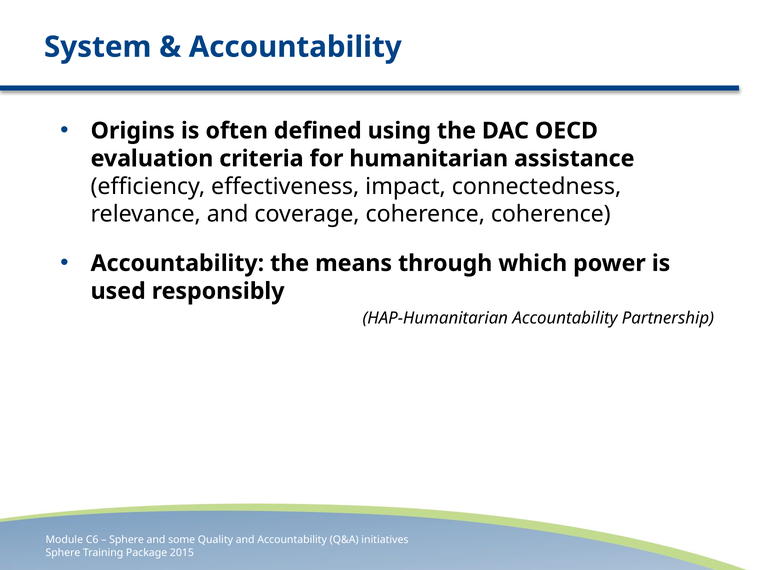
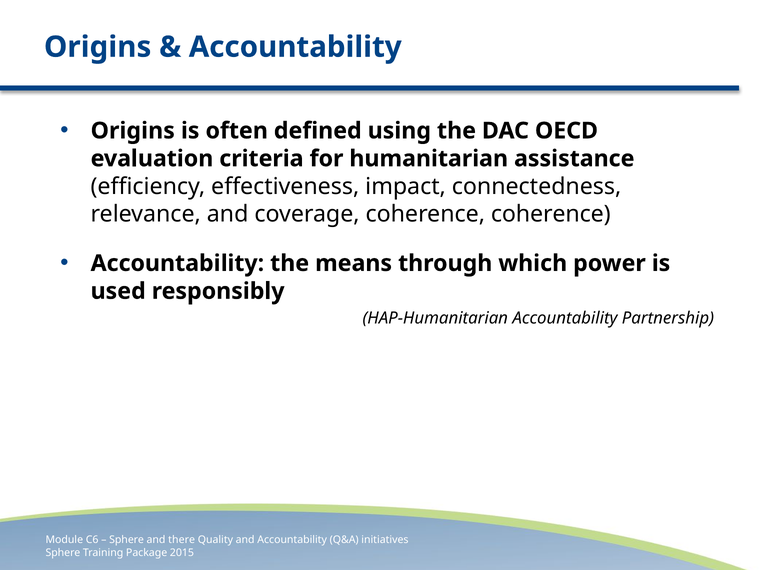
System at (98, 47): System -> Origins
some: some -> there
